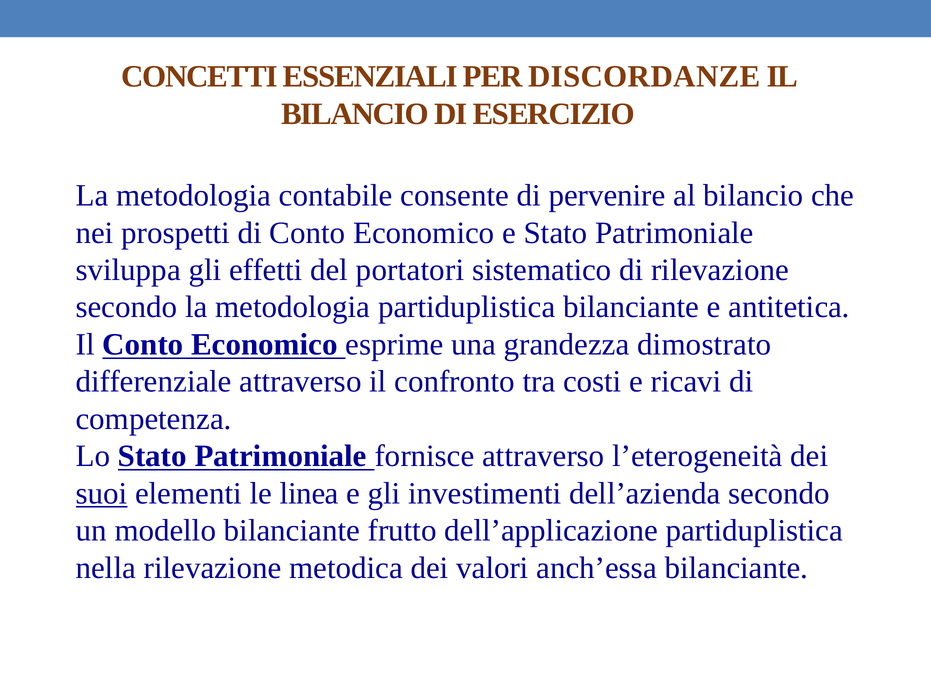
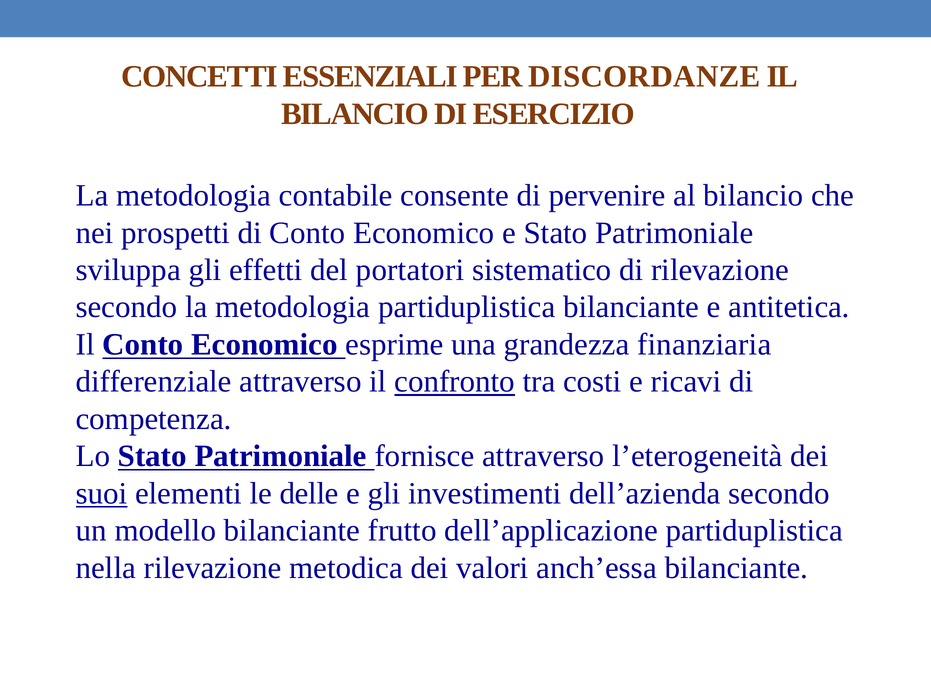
dimostrato: dimostrato -> finanziaria
confronto underline: none -> present
linea: linea -> delle
